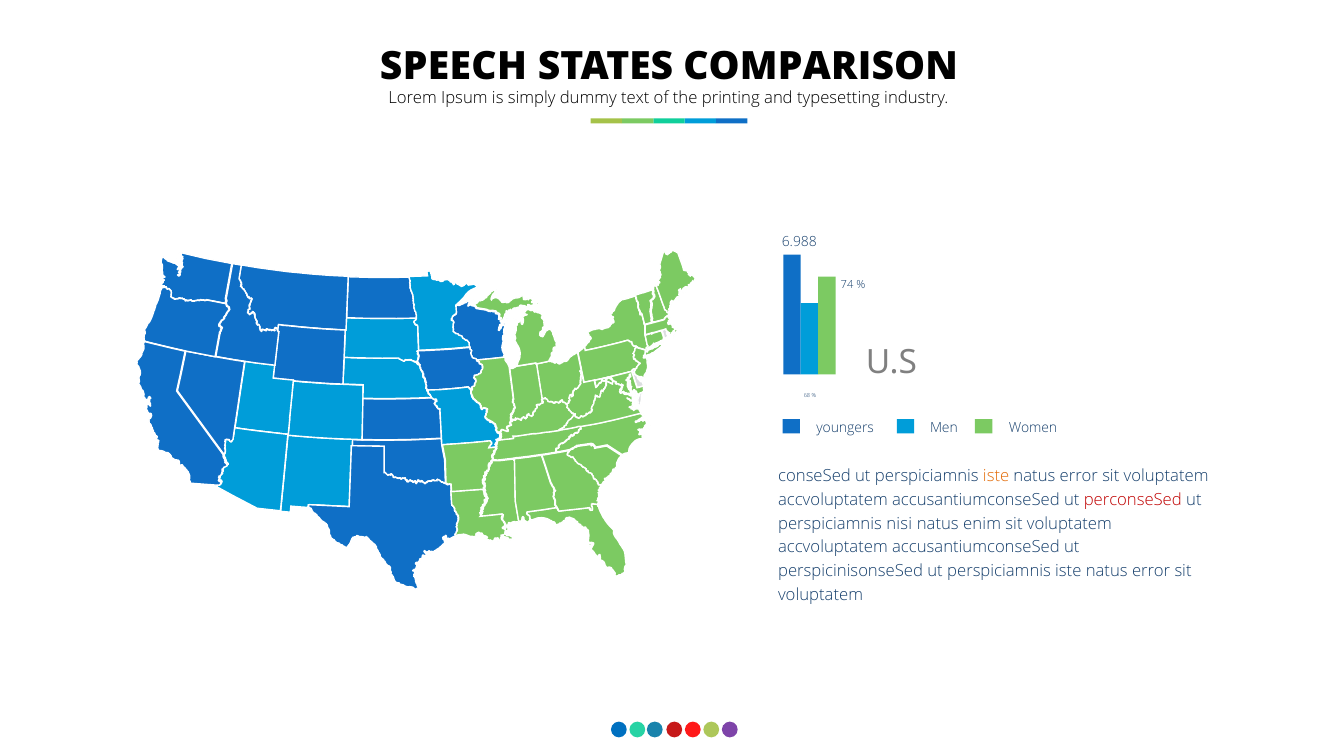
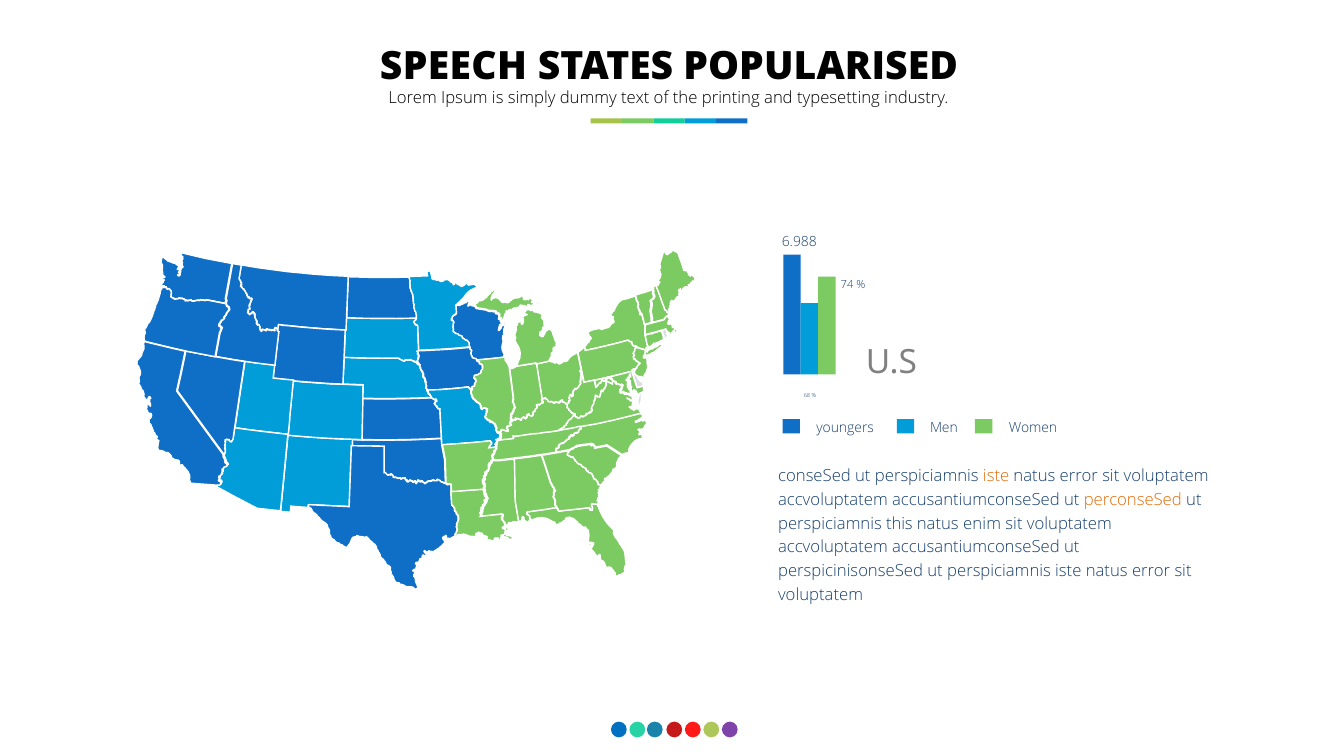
COMPARISON: COMPARISON -> POPULARISED
perconseSed colour: red -> orange
nisi: nisi -> this
